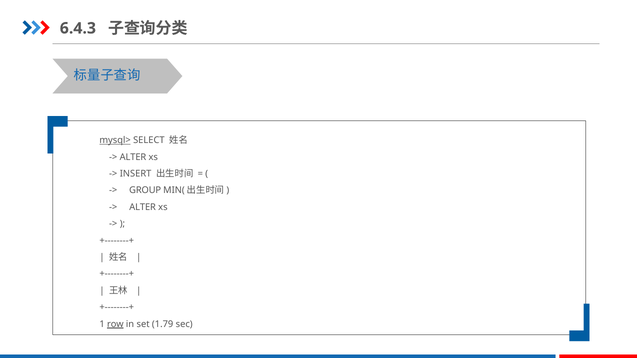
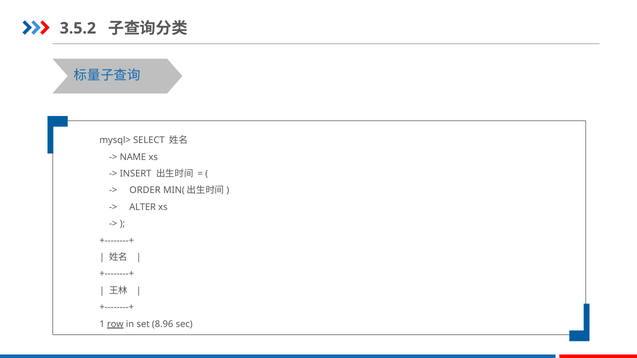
6.4.3: 6.4.3 -> 3.5.2
mysql> underline: present -> none
ALTER at (133, 157): ALTER -> NAME
GROUP: GROUP -> ORDER
1.79: 1.79 -> 8.96
